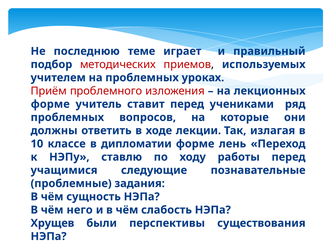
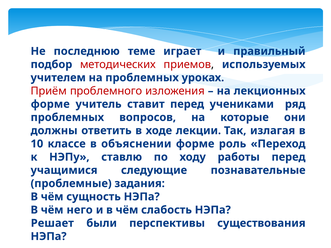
дипломатии: дипломатии -> объяснении
лень: лень -> роль
Хрущев: Хрущев -> Решает
